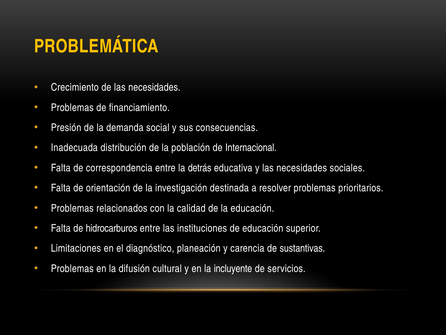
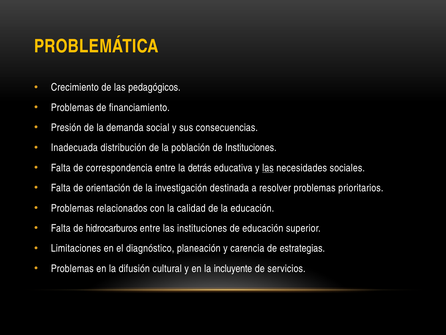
de las necesidades: necesidades -> pedagógicos
de Internacional: Internacional -> Instituciones
las at (268, 168) underline: none -> present
sustantivas: sustantivas -> estrategias
